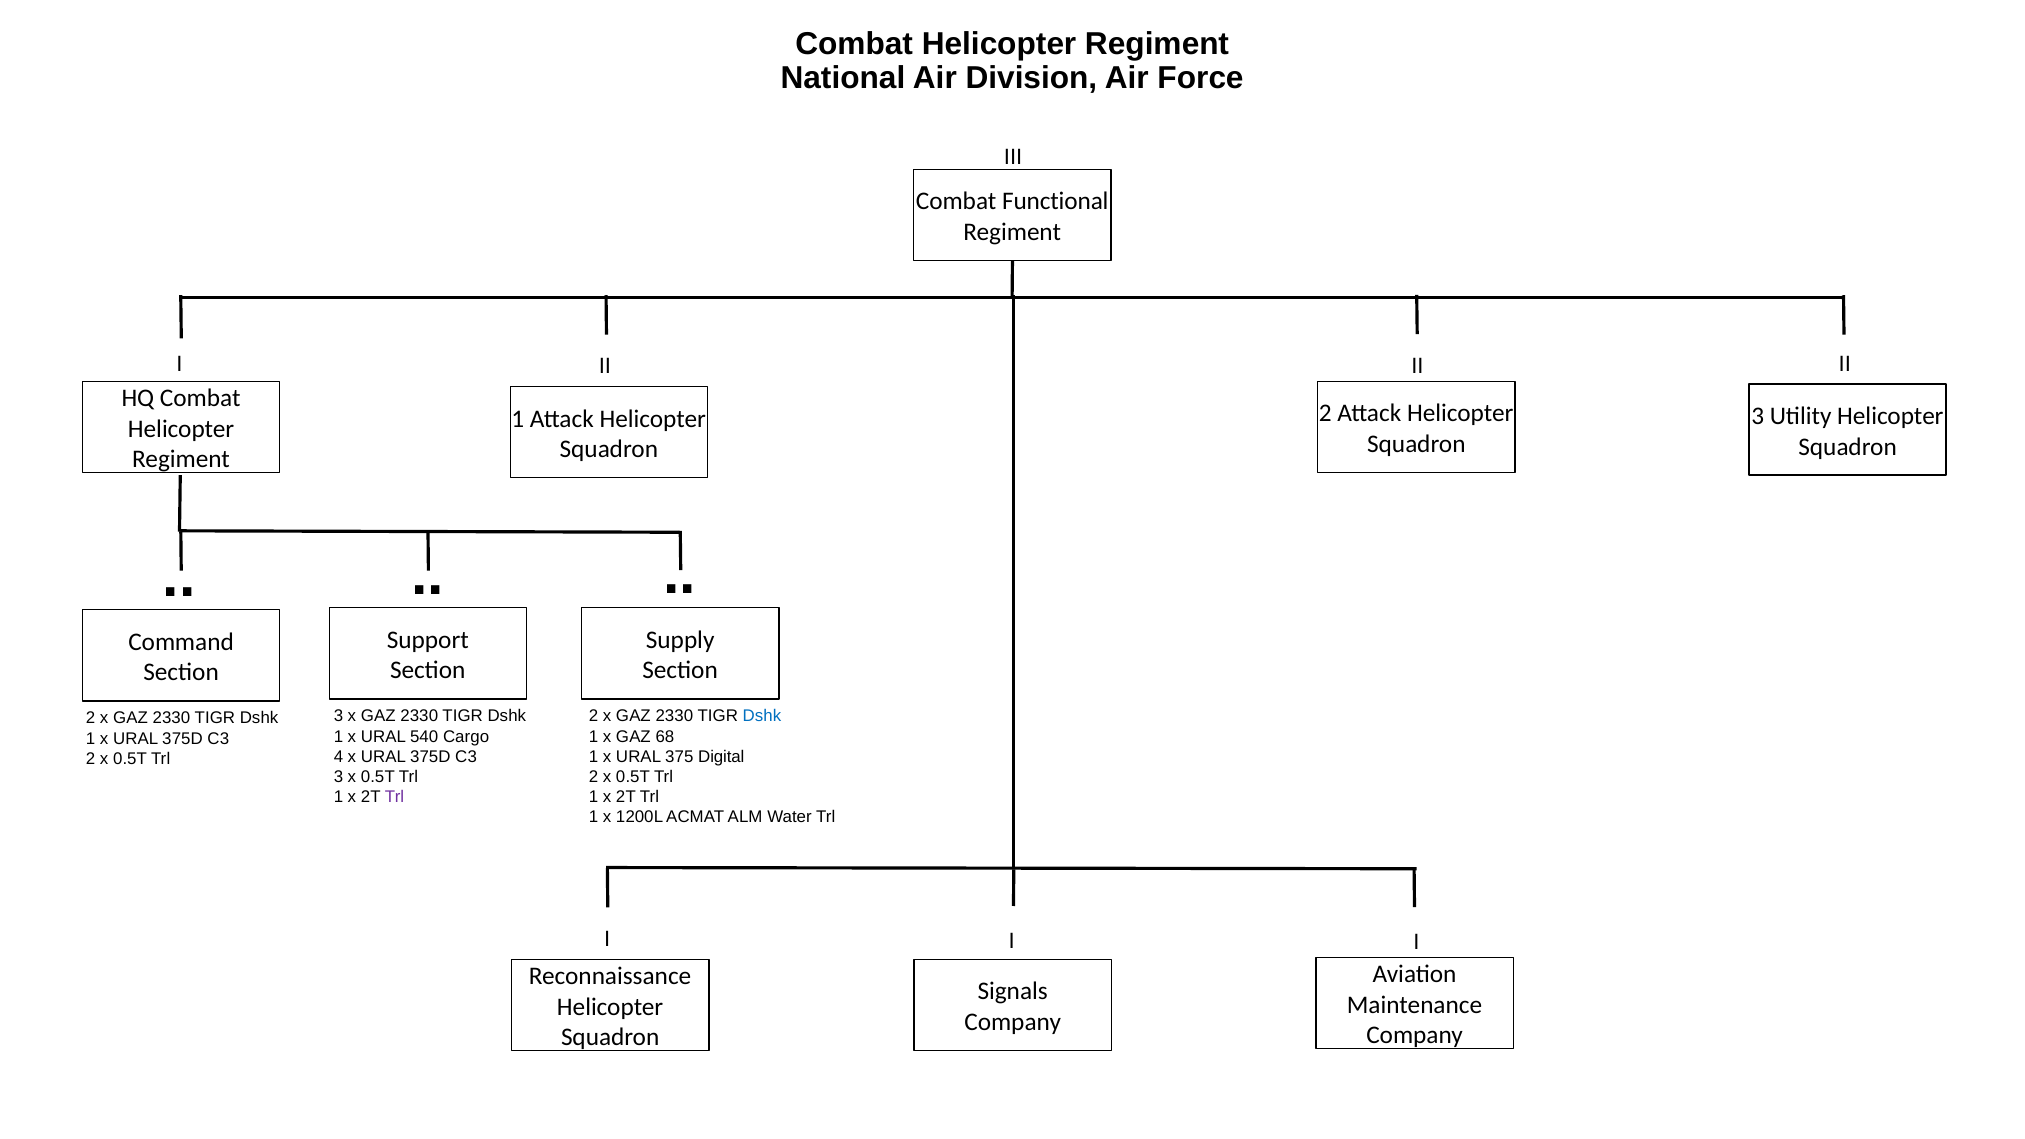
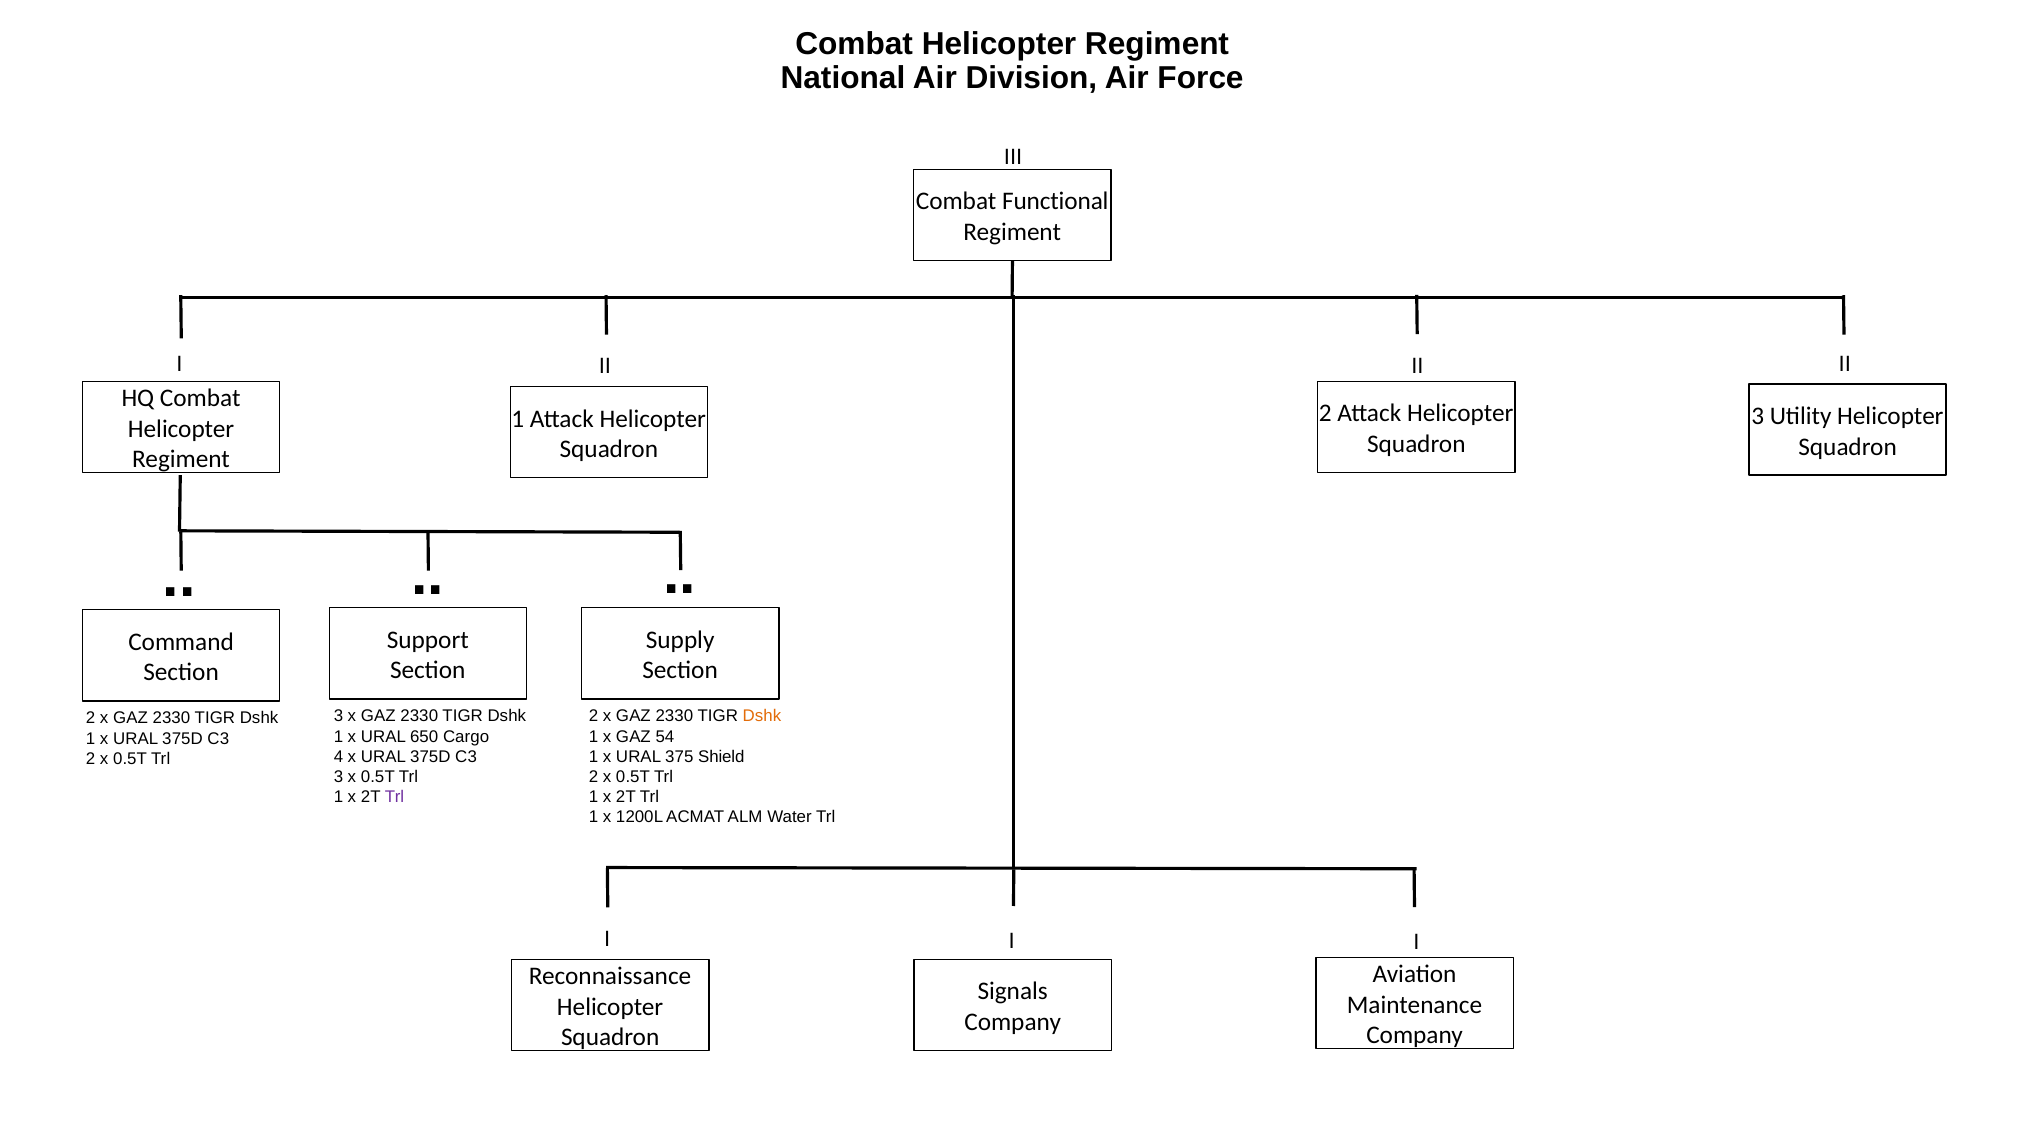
Dshk at (762, 716) colour: blue -> orange
540: 540 -> 650
68: 68 -> 54
Digital: Digital -> Shield
